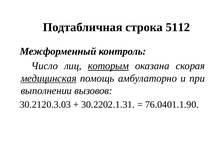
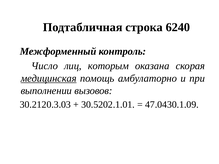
5112: 5112 -> 6240
которым underline: present -> none
30.2202.1.31: 30.2202.1.31 -> 30.5202.1.01
76.0401.1.90: 76.0401.1.90 -> 47.0430.1.09
